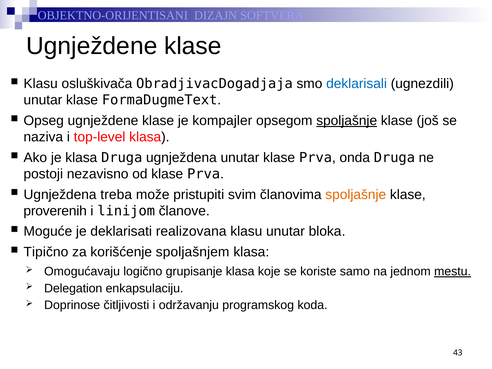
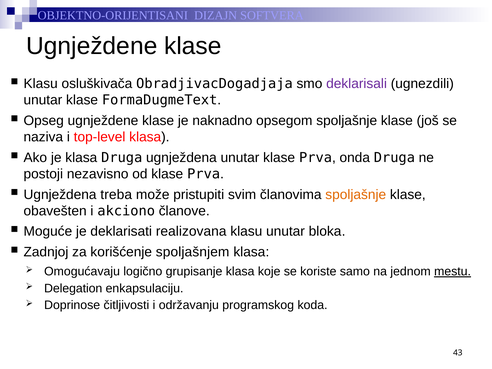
deklarisali colour: blue -> purple
kompajler: kompajler -> naknadno
spoljašnje at (347, 121) underline: present -> none
proverenih: proverenih -> obavešten
linijom: linijom -> akciono
Tipično: Tipično -> Zadnjoj
